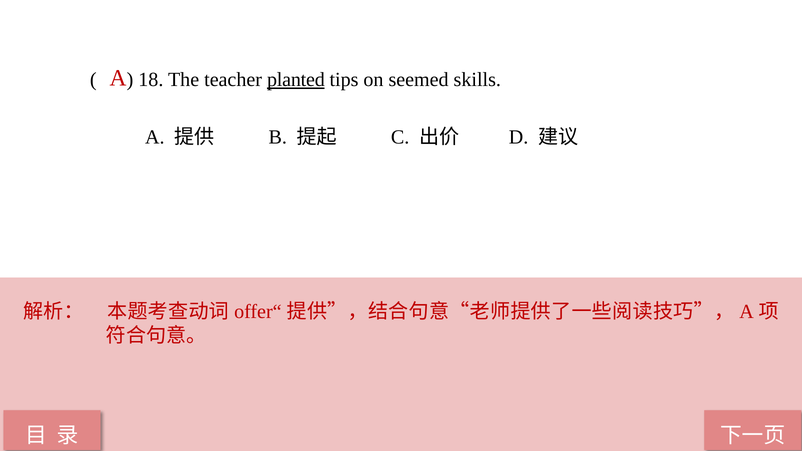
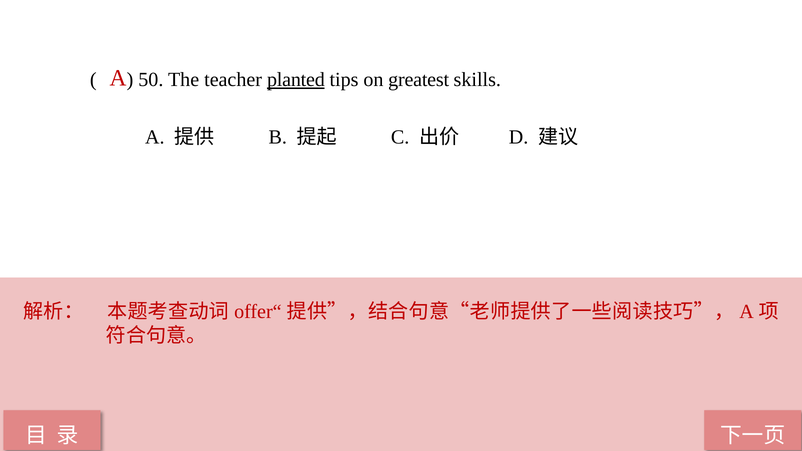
18: 18 -> 50
seemed: seemed -> greatest
